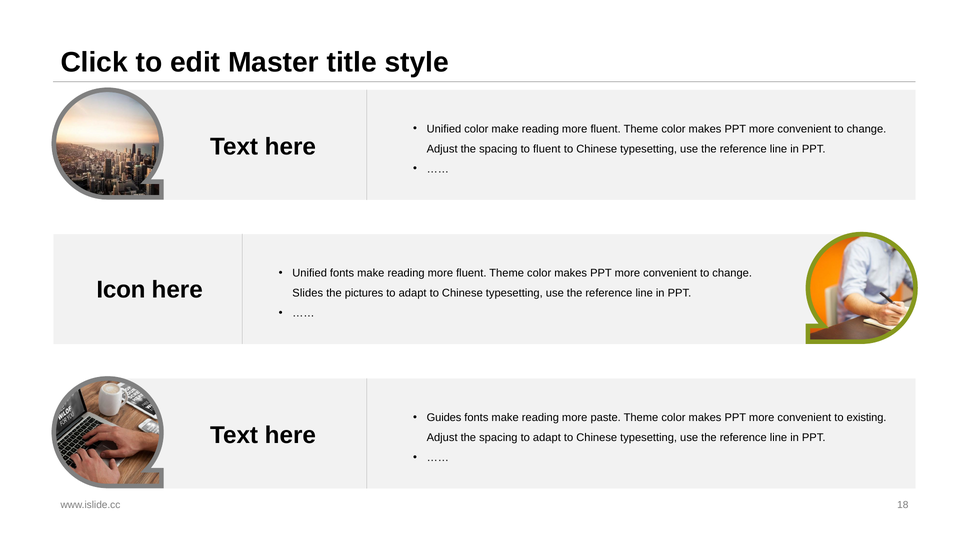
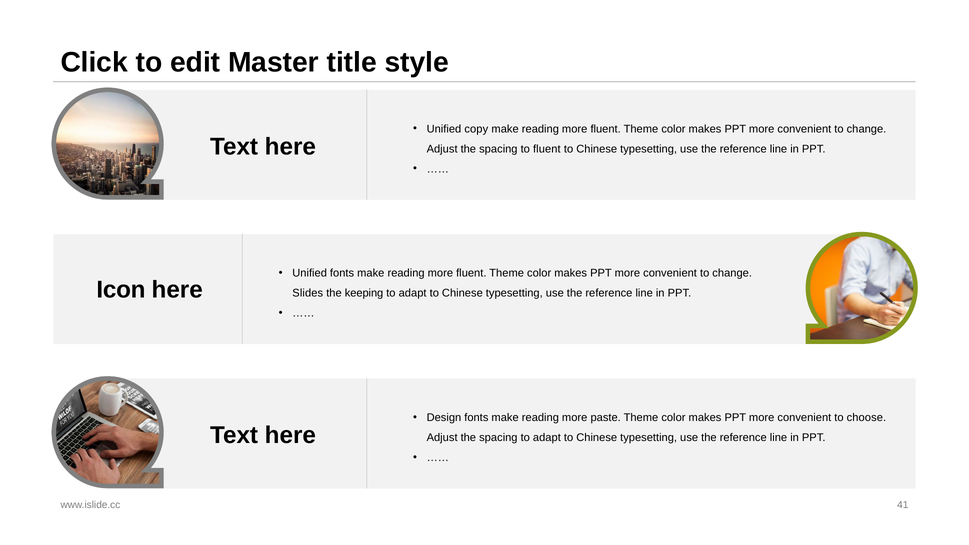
Unified color: color -> copy
pictures: pictures -> keeping
Guides: Guides -> Design
existing: existing -> choose
18: 18 -> 41
